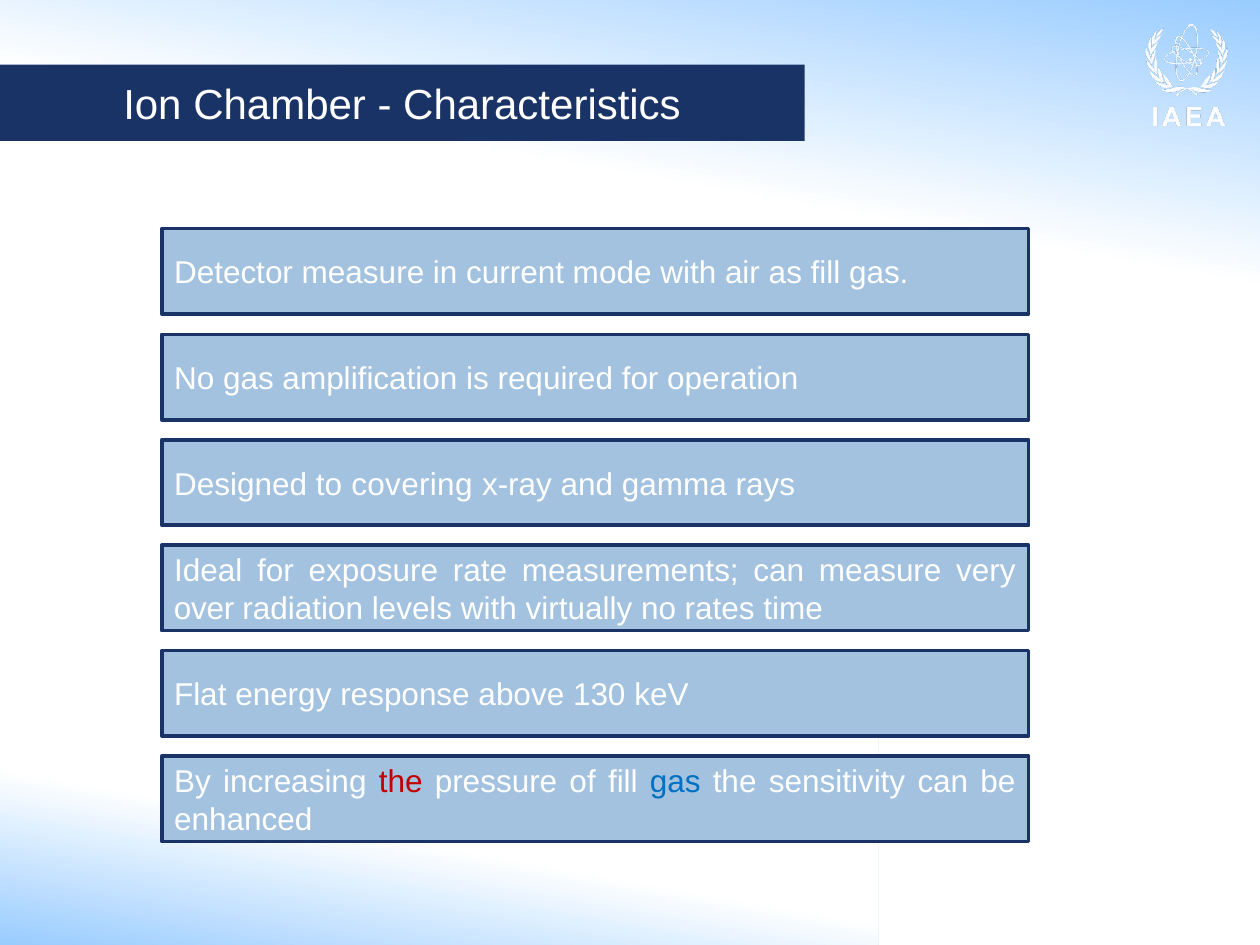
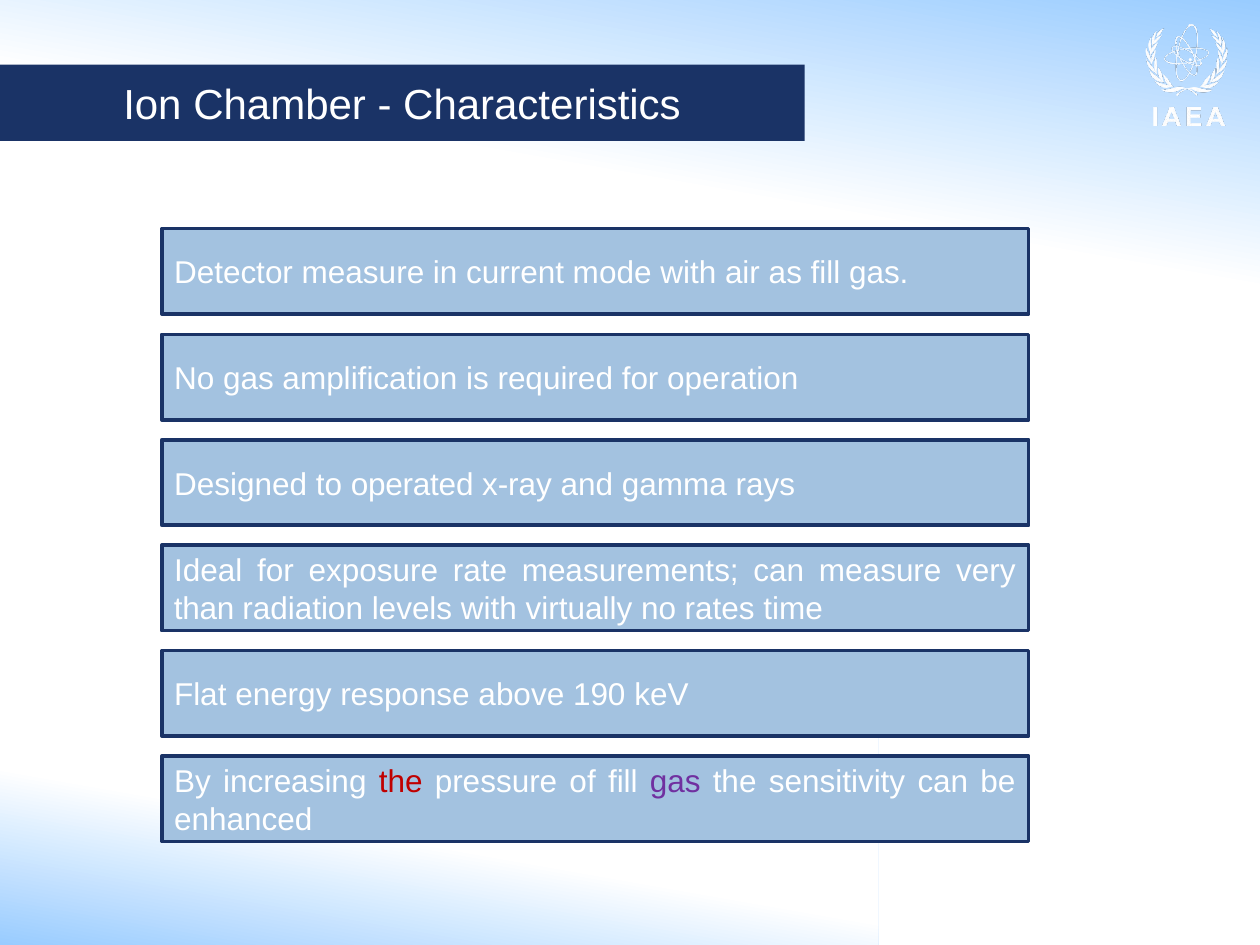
covering: covering -> operated
over: over -> than
130: 130 -> 190
gas at (675, 782) colour: blue -> purple
